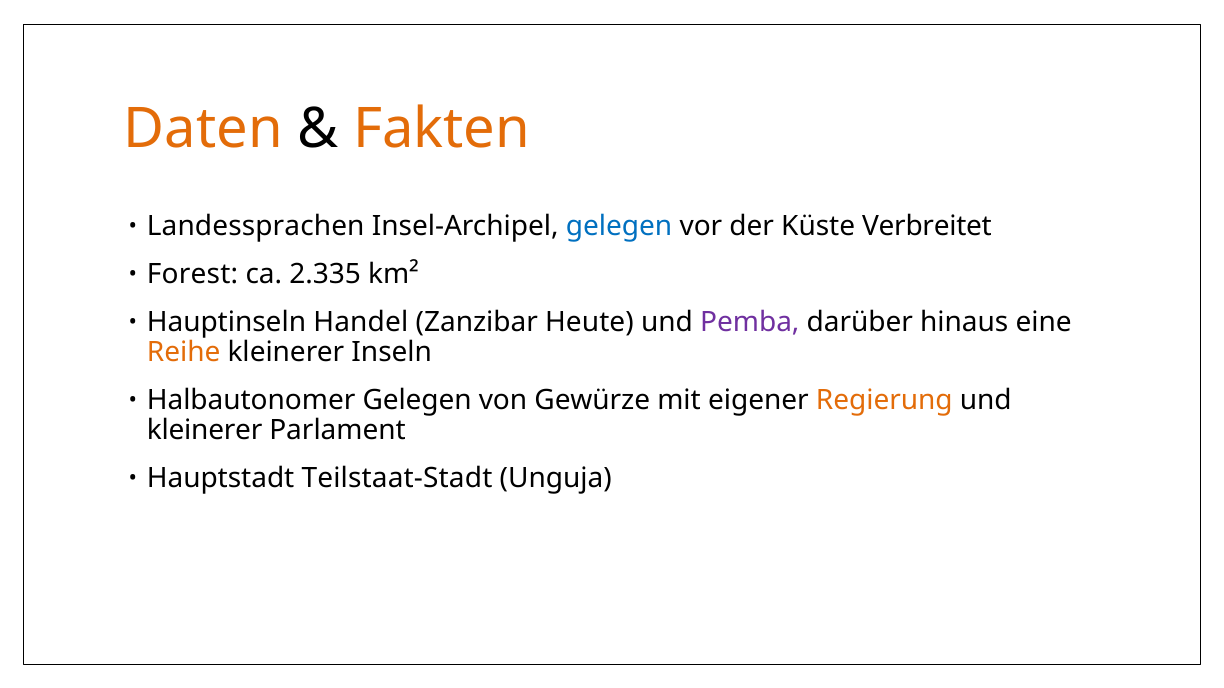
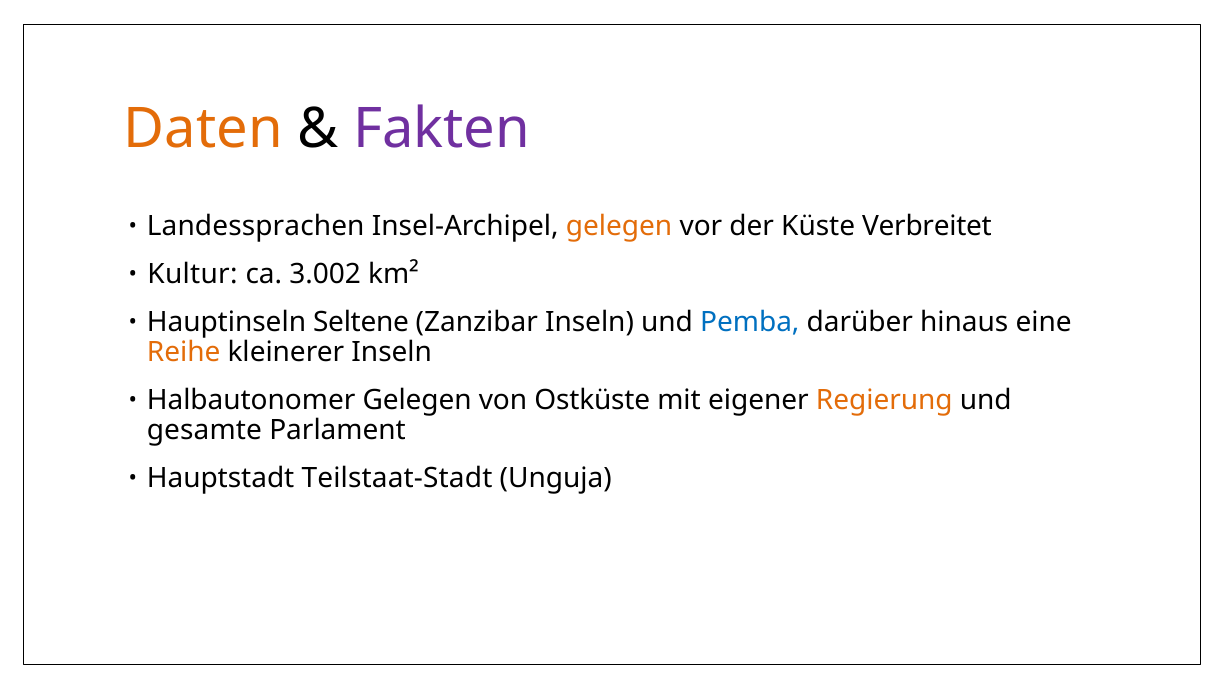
Fakten colour: orange -> purple
gelegen at (619, 226) colour: blue -> orange
Forest: Forest -> Kultur
2.335: 2.335 -> 3.002
Handel: Handel -> Seltene
Zanzibar Heute: Heute -> Inseln
Pemba colour: purple -> blue
Gewürze: Gewürze -> Ostküste
kleinerer at (205, 431): kleinerer -> gesamte
